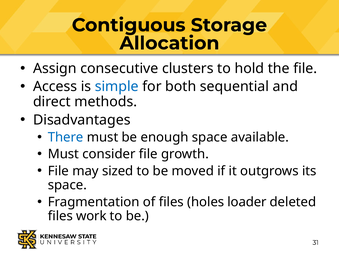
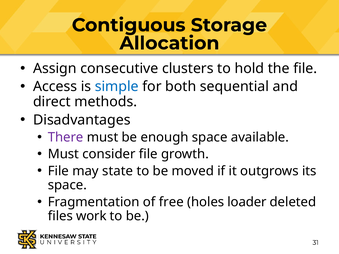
There colour: blue -> purple
sized: sized -> state
of files: files -> free
